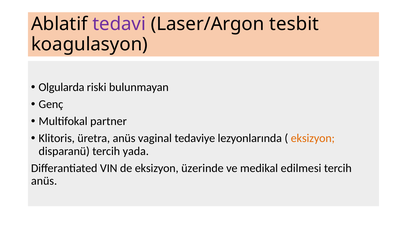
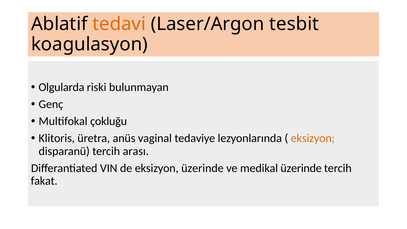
tedavi colour: purple -> orange
partner: partner -> çokluğu
yada: yada -> arası
medikal edilmesi: edilmesi -> üzerinde
anüs at (44, 181): anüs -> fakat
